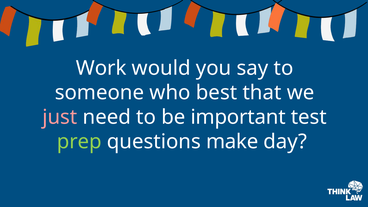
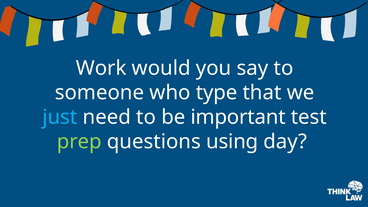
best: best -> type
just colour: pink -> light blue
make: make -> using
